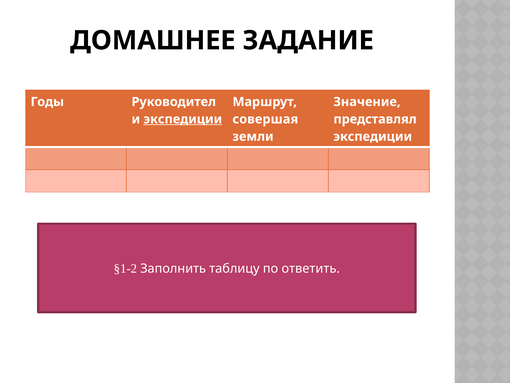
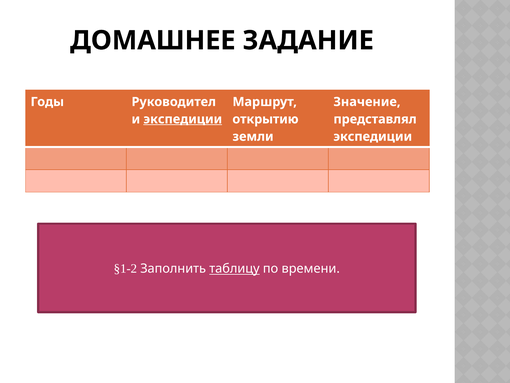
совершая: совершая -> открытию
таблицу underline: none -> present
ответить: ответить -> времени
